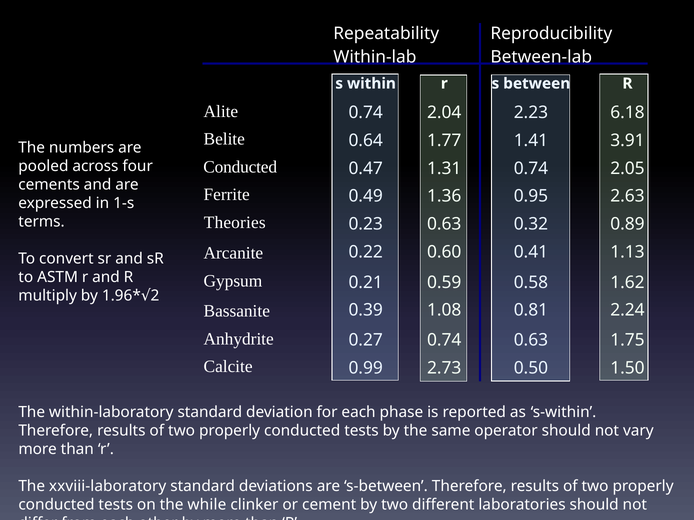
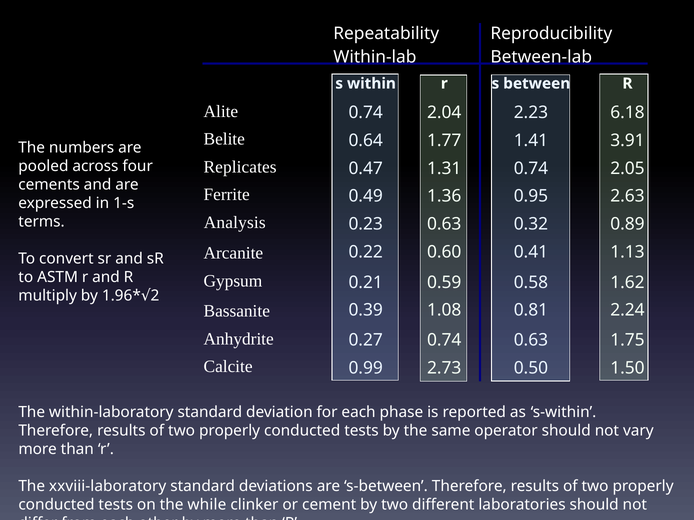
Conducted at (240, 167): Conducted -> Replicates
Theories: Theories -> Analysis
